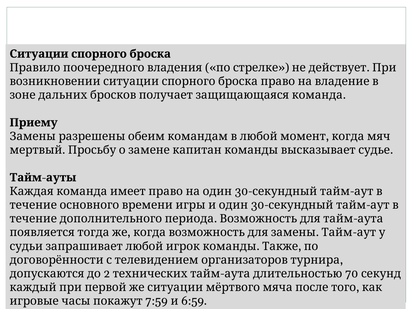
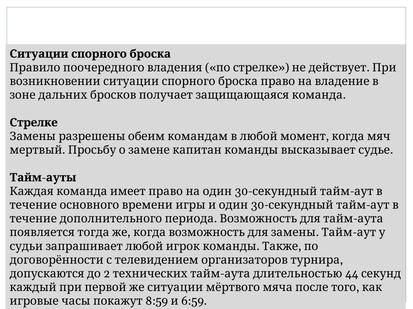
Приему: Приему -> Стрелке
70: 70 -> 44
7:59: 7:59 -> 8:59
